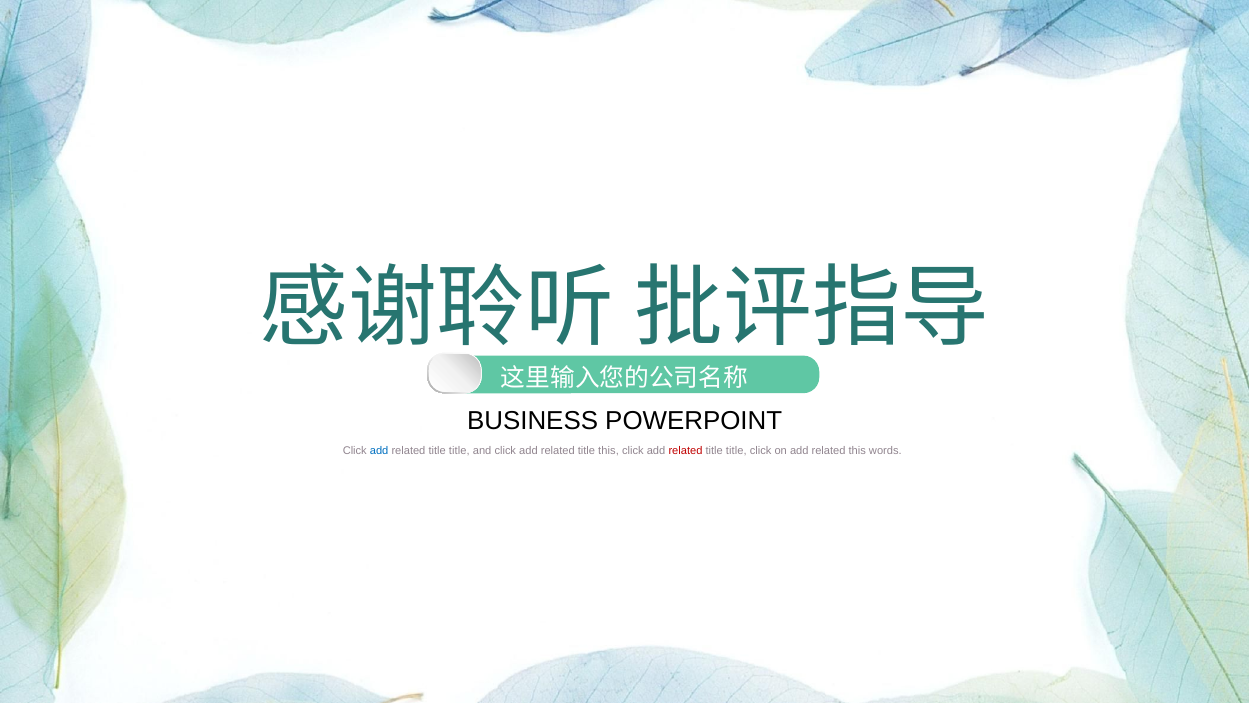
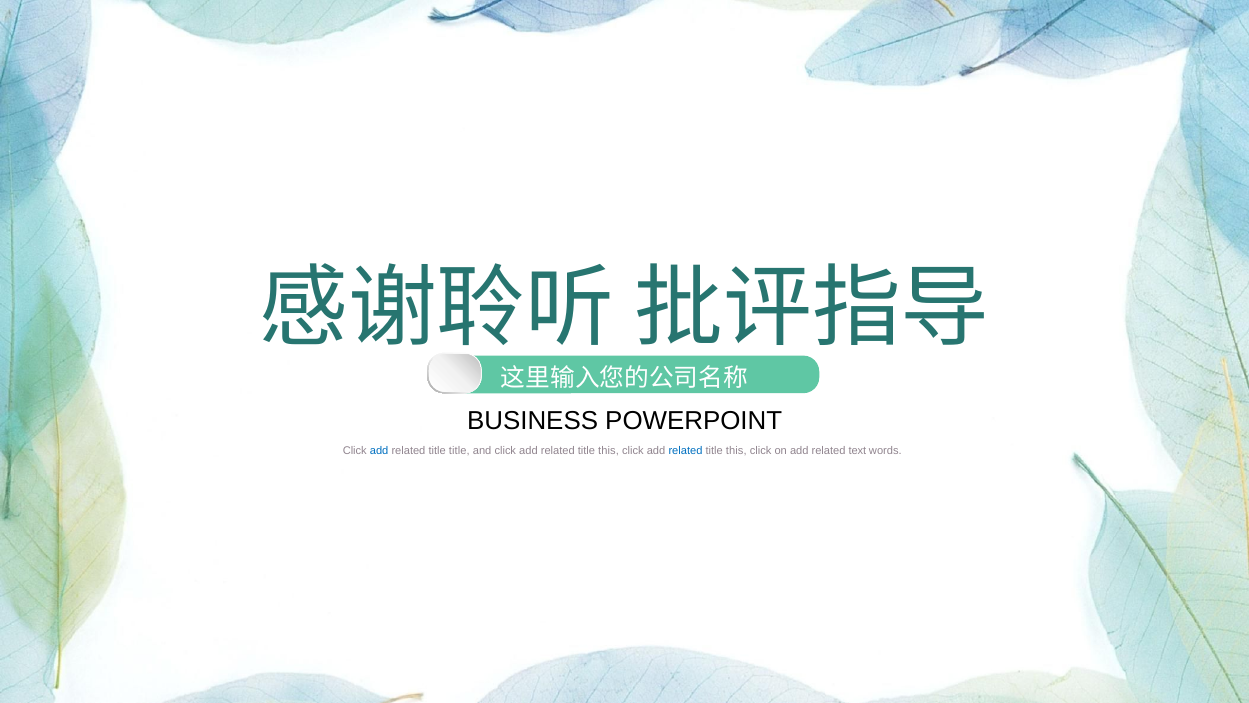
related at (685, 451) colour: red -> blue
title at (736, 451): title -> this
related this: this -> text
